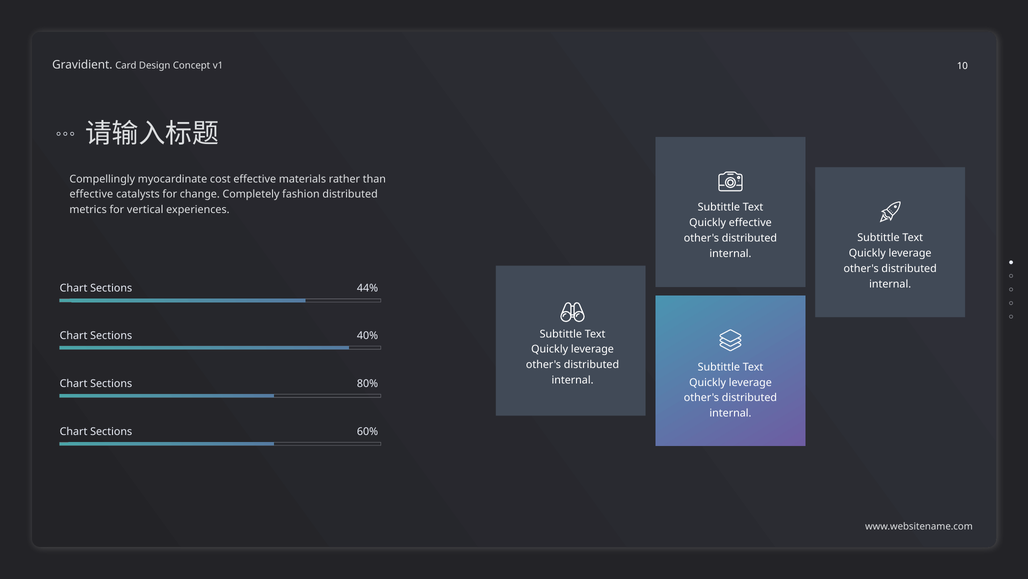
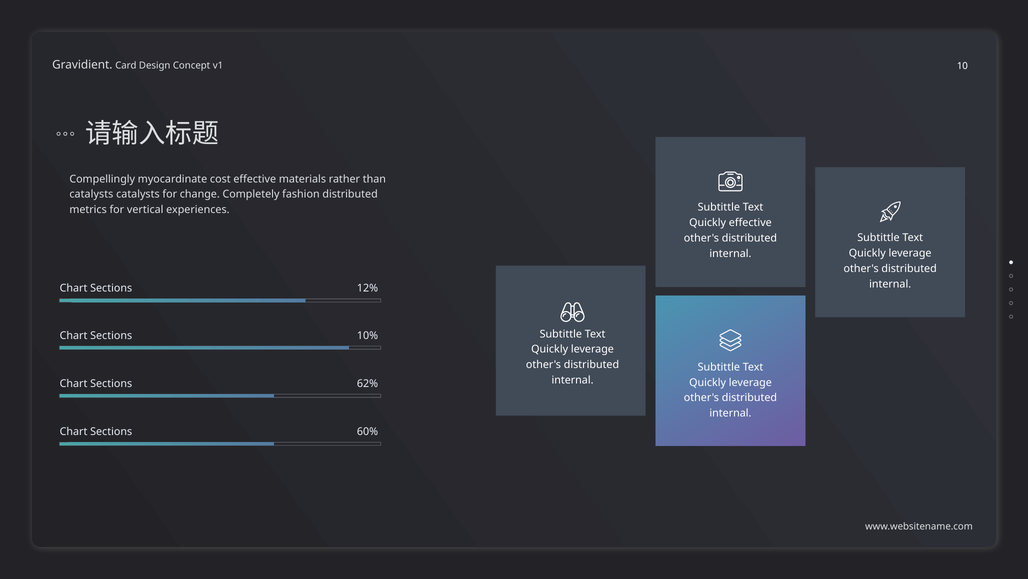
effective at (91, 194): effective -> catalysts
44%: 44% -> 12%
40%: 40% -> 10%
80%: 80% -> 62%
